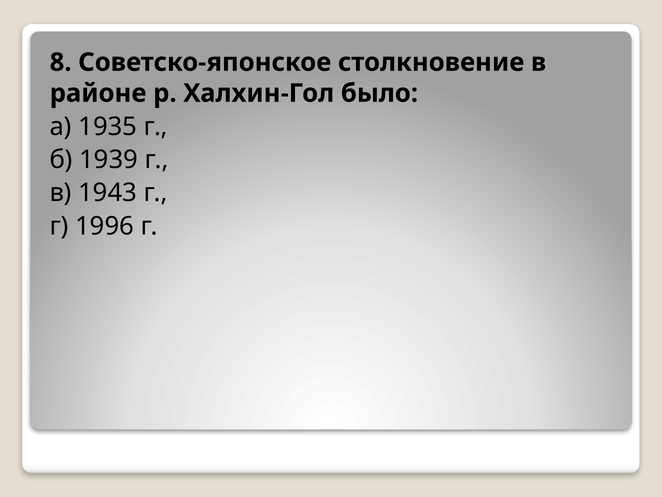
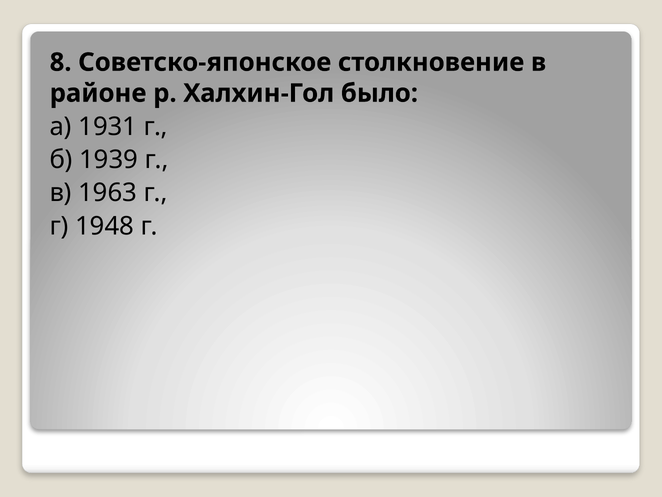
1935: 1935 -> 1931
1943: 1943 -> 1963
1996: 1996 -> 1948
